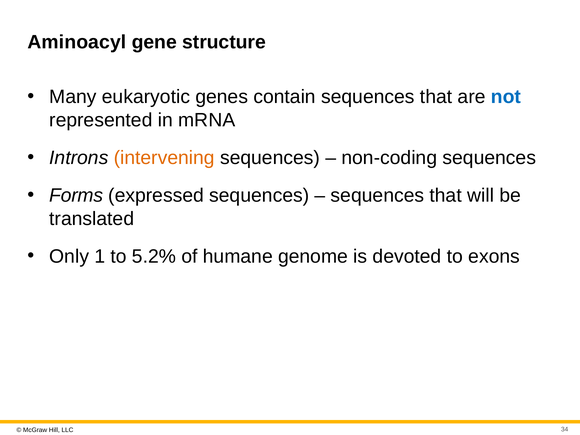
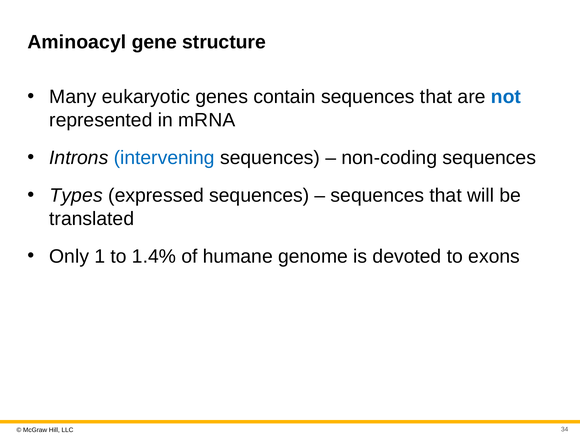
intervening colour: orange -> blue
Forms: Forms -> Types
5.2%: 5.2% -> 1.4%
